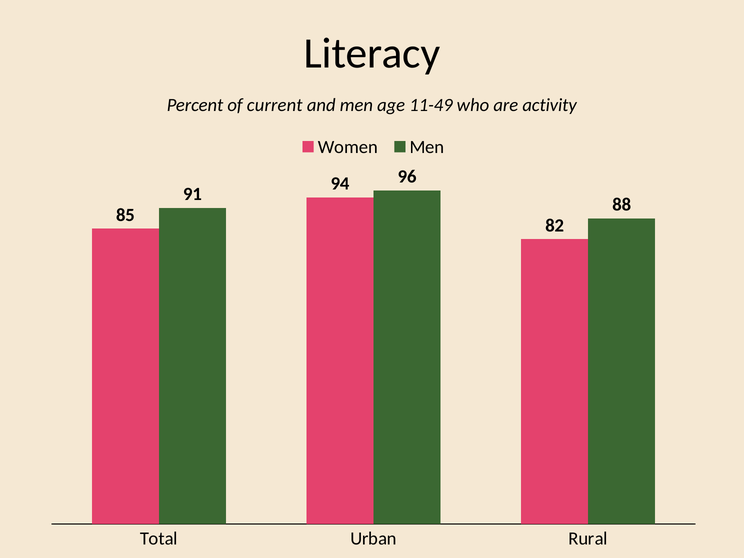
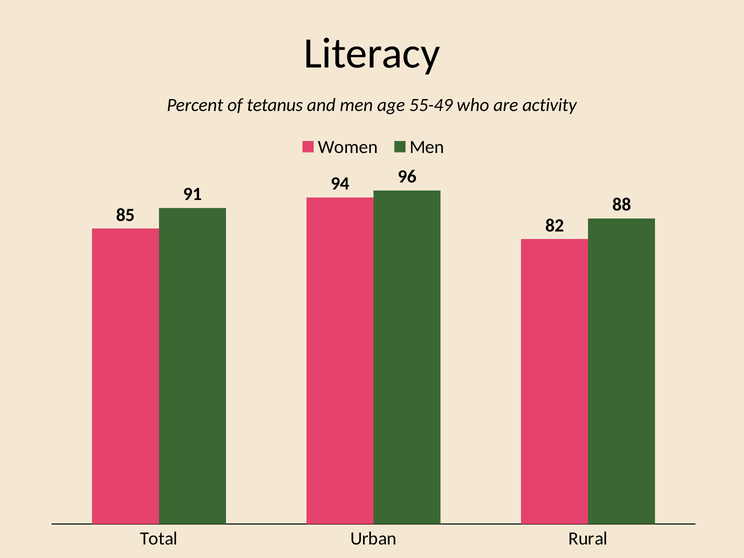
current: current -> tetanus
11-49: 11-49 -> 55-49
